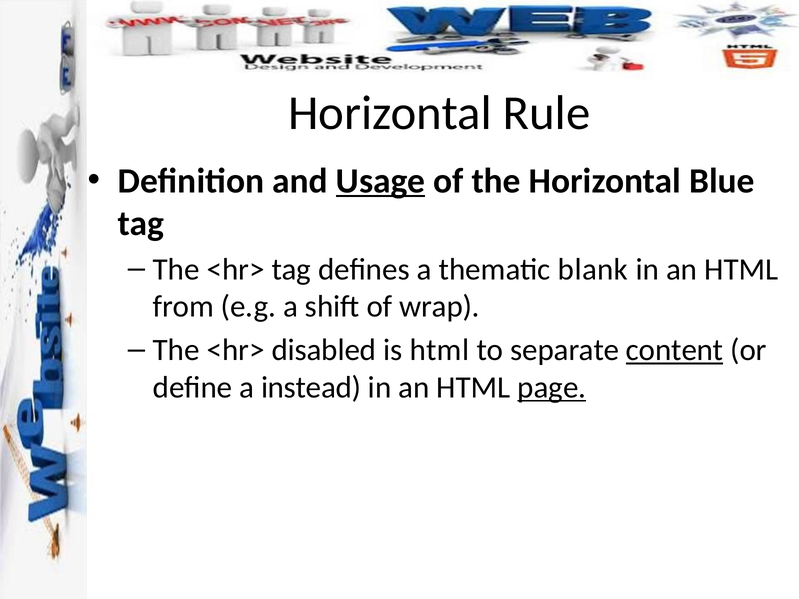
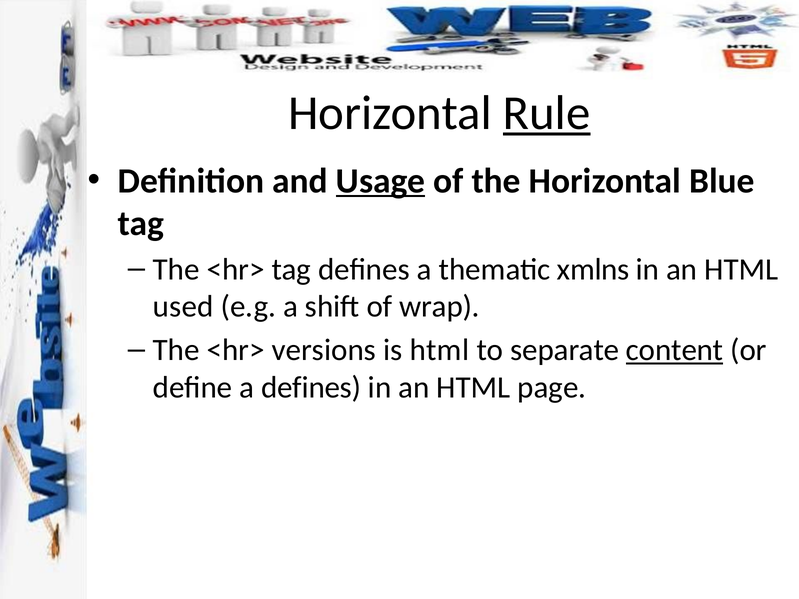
Rule underline: none -> present
blank: blank -> xmlns
from: from -> used
disabled: disabled -> versions
a instead: instead -> defines
page underline: present -> none
